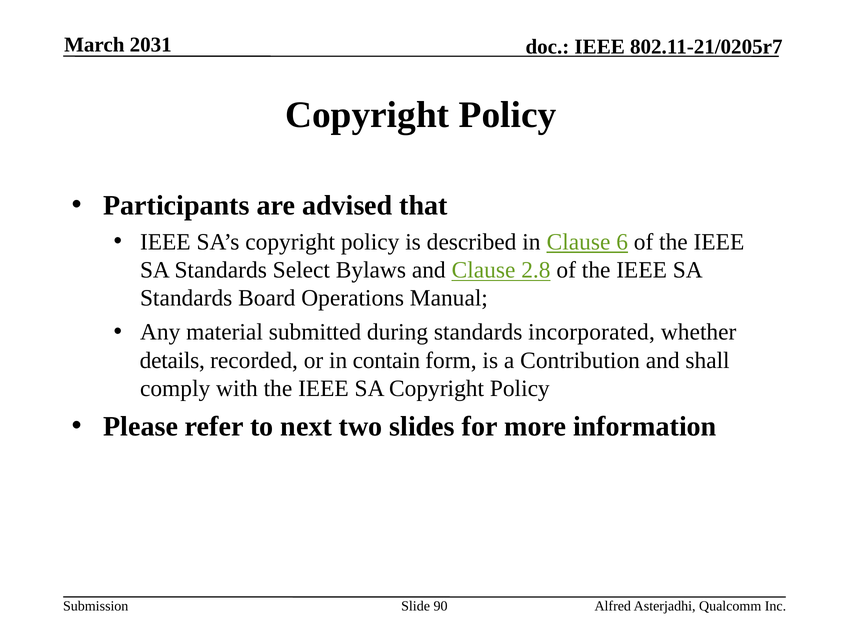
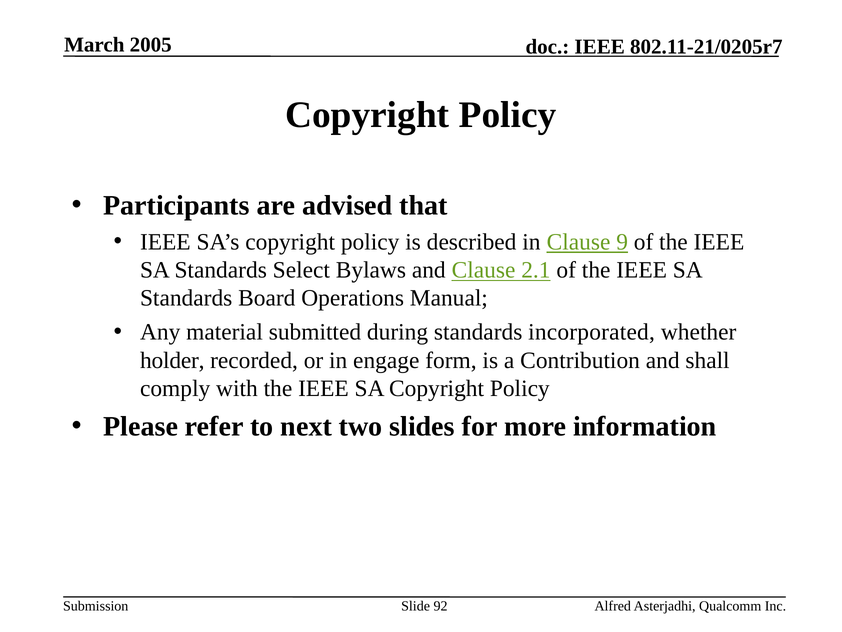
2031: 2031 -> 2005
6: 6 -> 9
2.8: 2.8 -> 2.1
details: details -> holder
contain: contain -> engage
90: 90 -> 92
